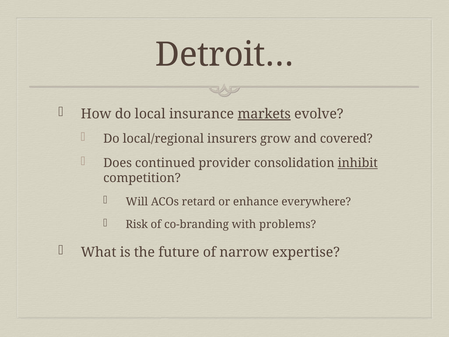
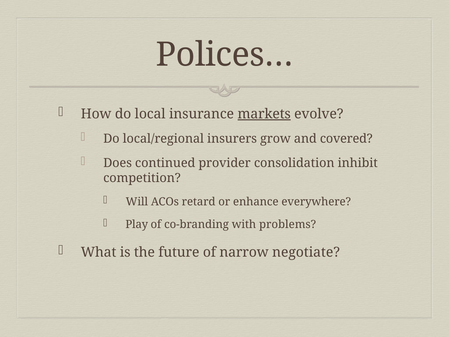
Detroit…: Detroit… -> Polices…
inhibit underline: present -> none
Risk: Risk -> Play
expertise: expertise -> negotiate
